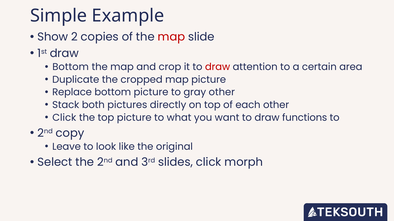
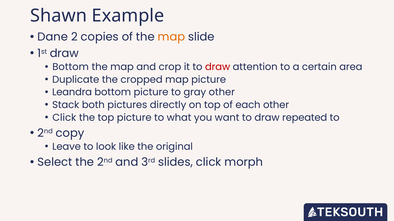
Simple: Simple -> Shawn
Show: Show -> Dane
map at (171, 37) colour: red -> orange
Replace: Replace -> Leandra
functions: functions -> repeated
